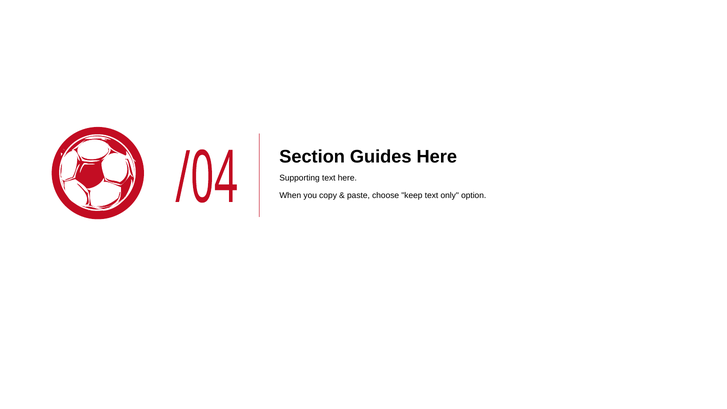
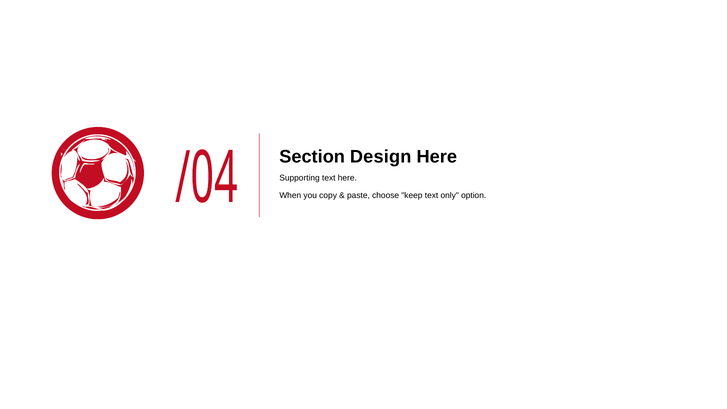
Guides: Guides -> Design
